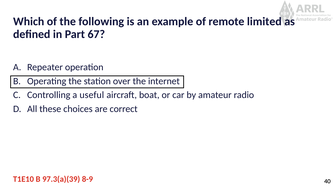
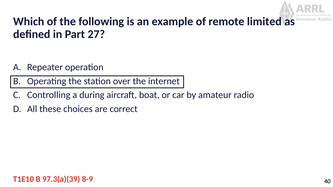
67: 67 -> 27
useful: useful -> during
